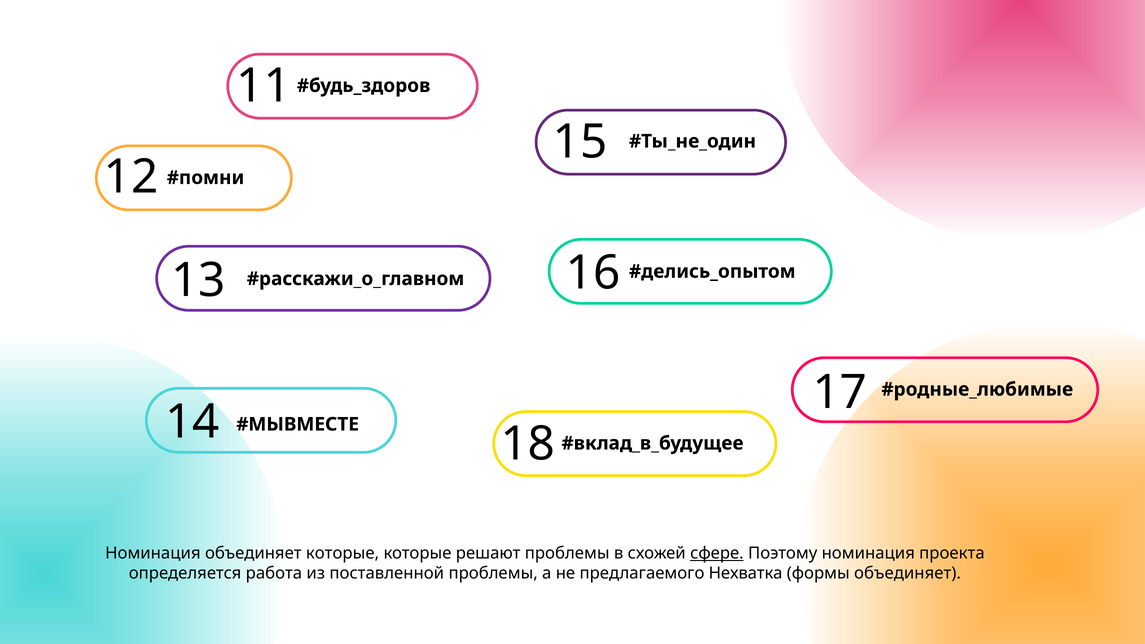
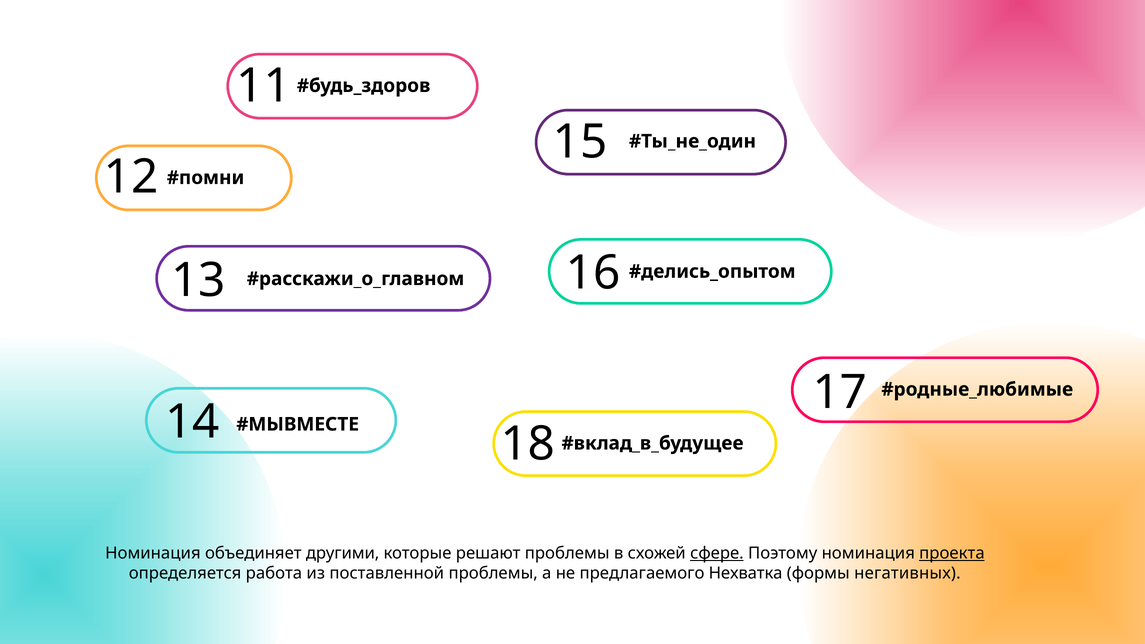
объединяет которые: которые -> другими
проекта underline: none -> present
формы объединяет: объединяет -> негативных
